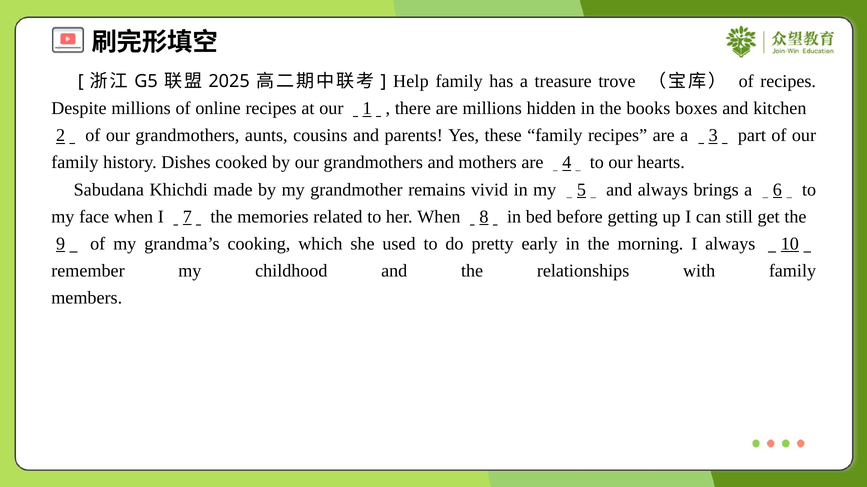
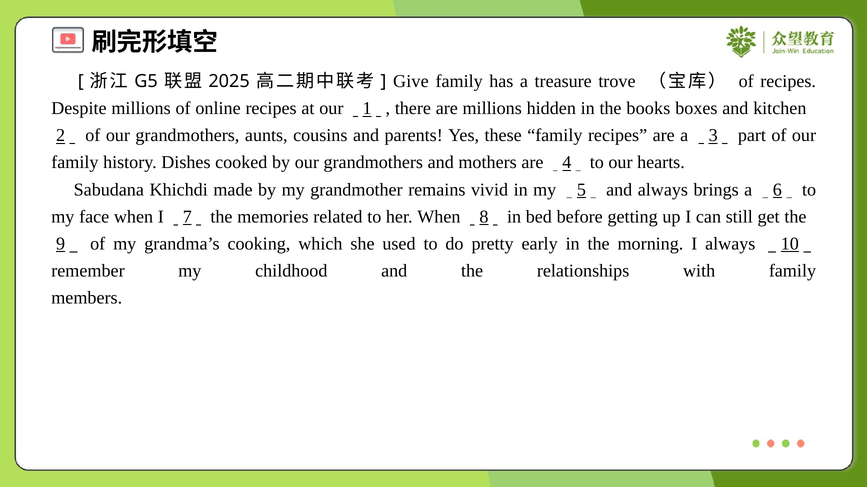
Help: Help -> Give
